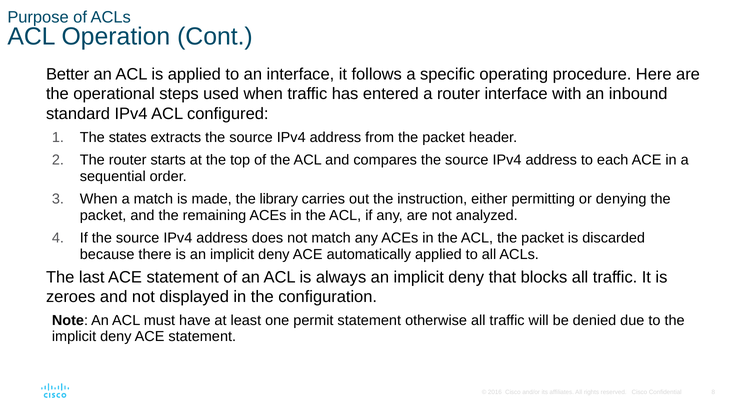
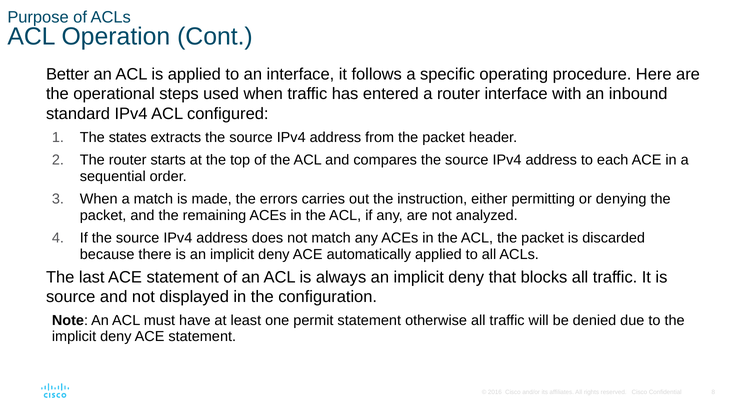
library: library -> errors
zeroes at (71, 297): zeroes -> source
